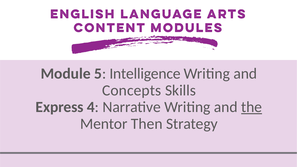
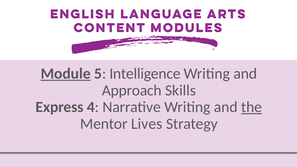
Module underline: none -> present
Concepts: Concepts -> Approach
Then: Then -> Lives
